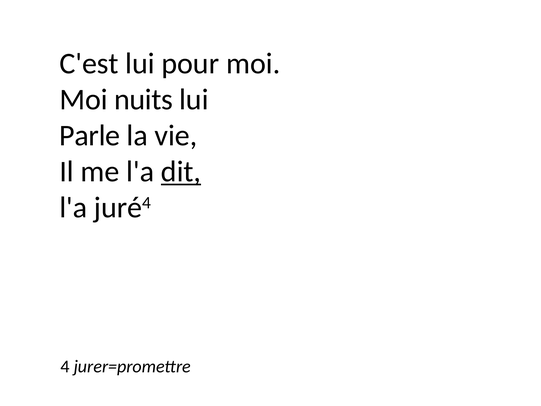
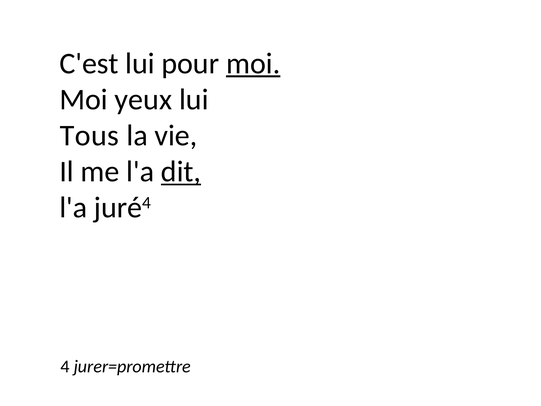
moi at (253, 63) underline: none -> present
nuits: nuits -> yeux
Parle: Parle -> Tous
